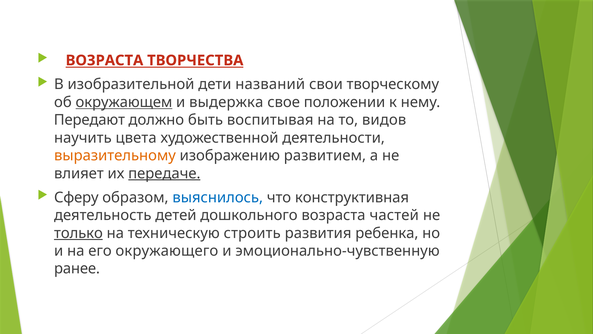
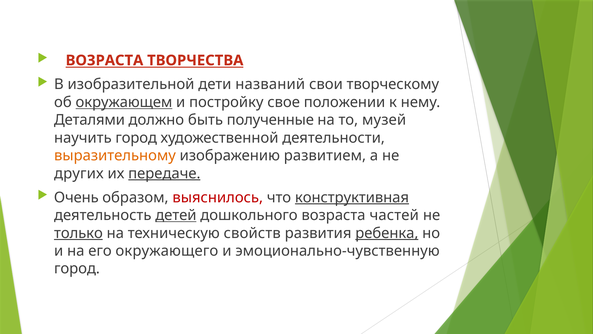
выдержка: выдержка -> постройку
Передают: Передают -> Деталями
воспитывая: воспитывая -> полученные
видов: видов -> музей
научить цвета: цвета -> город
влияет: влияет -> других
Сферу: Сферу -> Очень
выяснилось colour: blue -> red
конструктивная underline: none -> present
детей underline: none -> present
строить: строить -> свойств
ребенка underline: none -> present
ранее at (77, 268): ранее -> город
